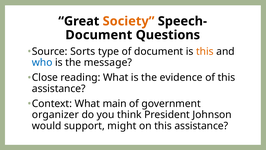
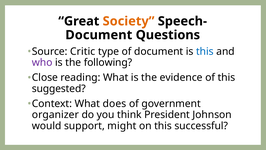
Sorts: Sorts -> Critic
this at (205, 51) colour: orange -> blue
who colour: blue -> purple
message: message -> following
assistance at (59, 88): assistance -> suggested
main: main -> does
on this assistance: assistance -> successful
